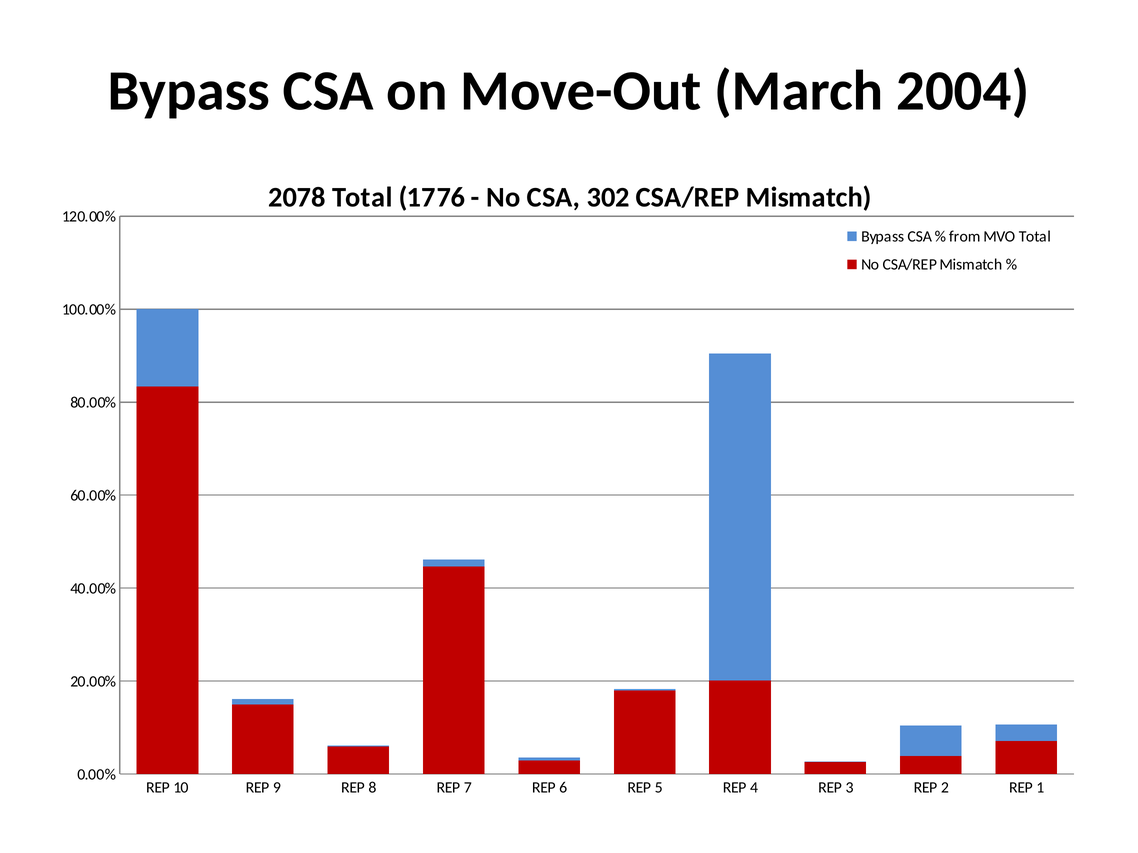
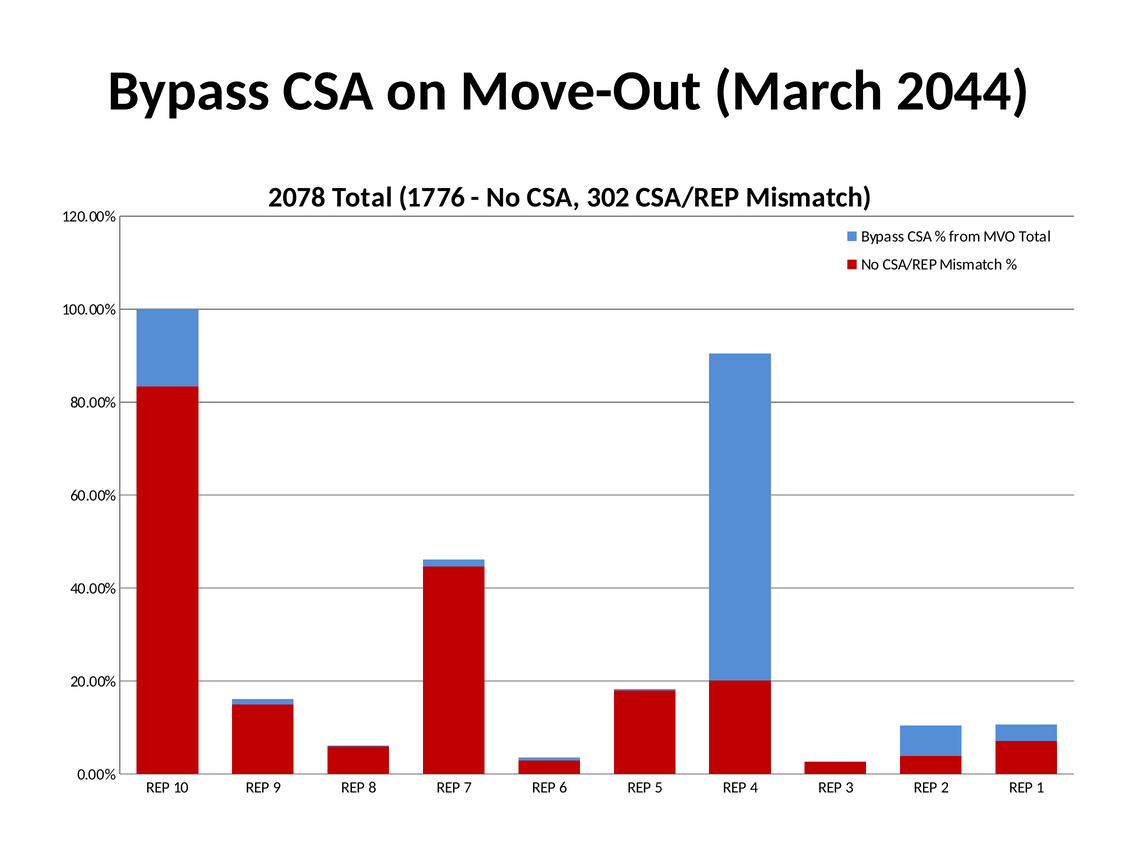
2004: 2004 -> 2044
